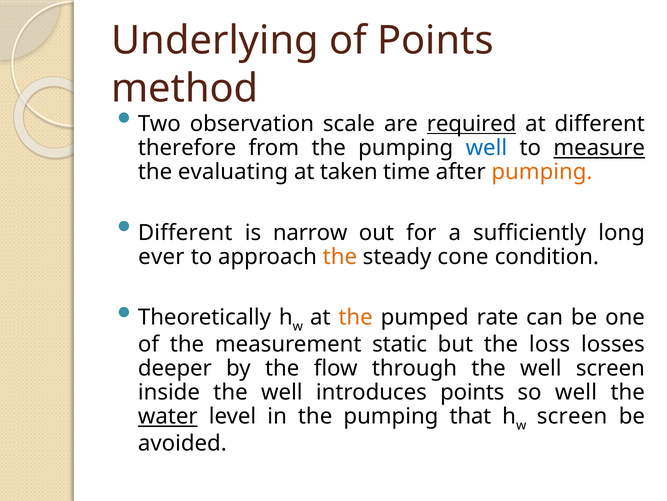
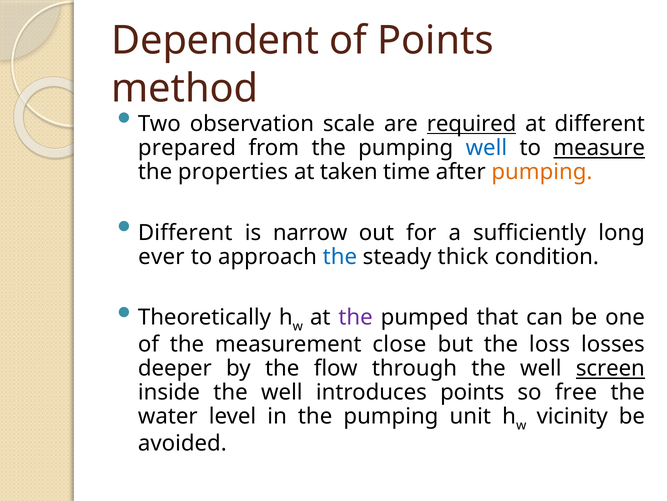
Underlying: Underlying -> Dependent
therefore: therefore -> prepared
evaluating: evaluating -> properties
the at (340, 256) colour: orange -> blue
cone: cone -> thick
the at (356, 317) colour: orange -> purple
rate: rate -> that
static: static -> close
screen at (610, 368) underline: none -> present
so well: well -> free
water underline: present -> none
that: that -> unit
screen at (572, 416): screen -> vicinity
